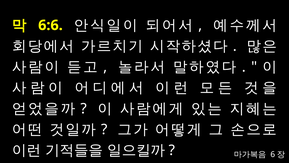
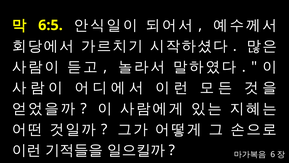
6:6: 6:6 -> 6:5
